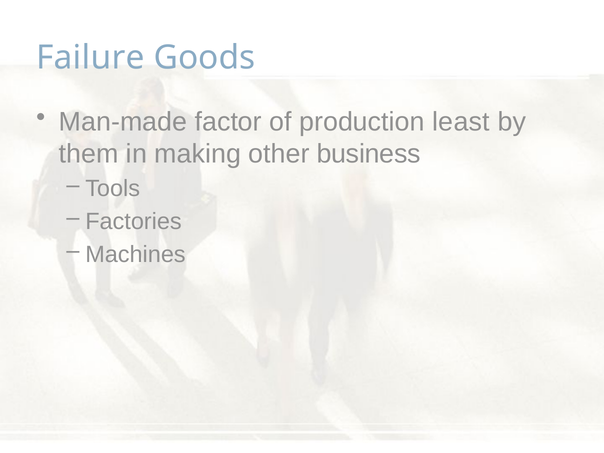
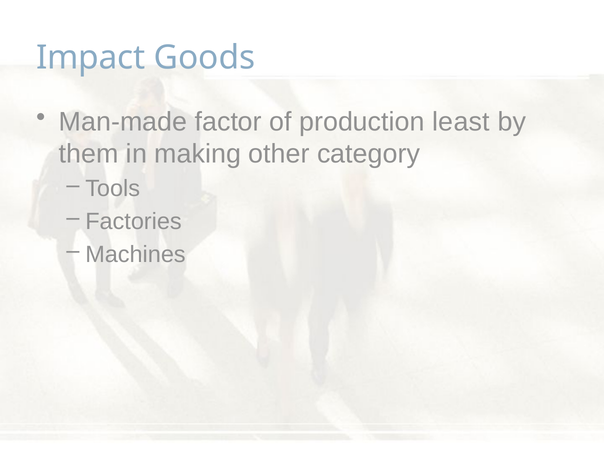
Failure: Failure -> Impact
business: business -> category
